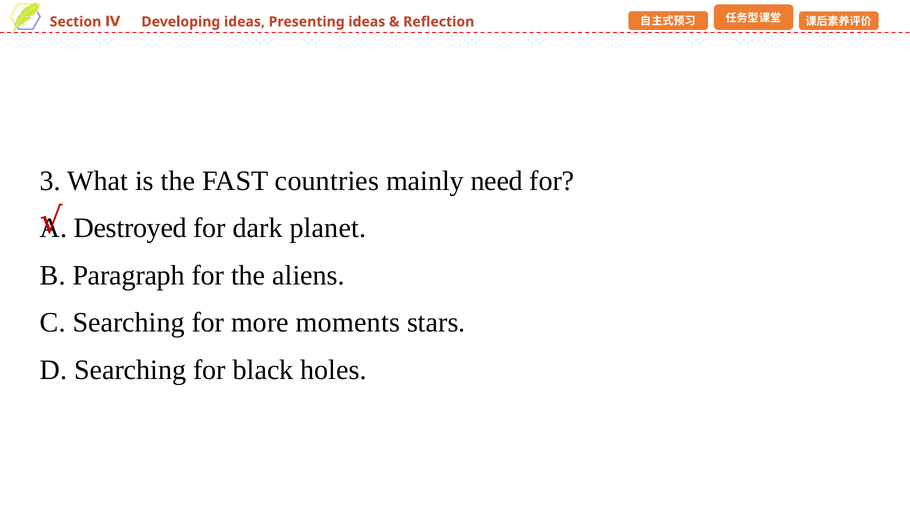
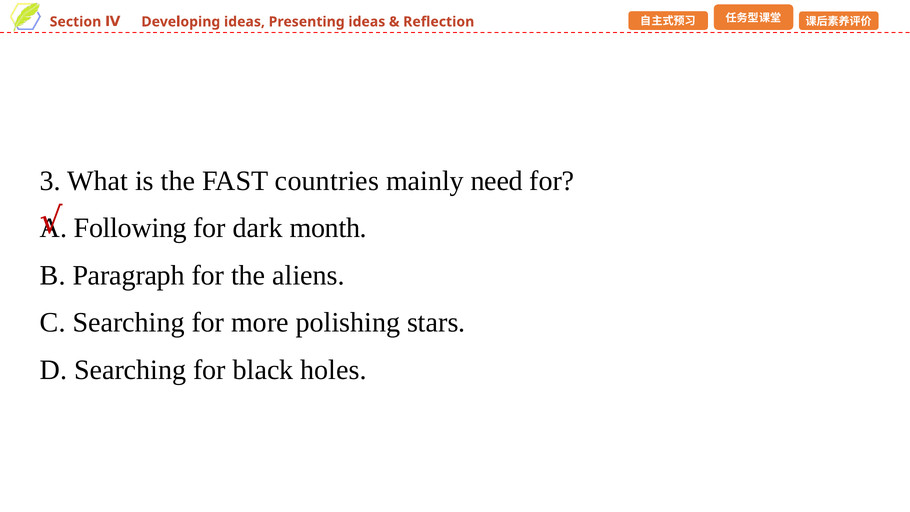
Destroyed: Destroyed -> Following
planet: planet -> month
moments: moments -> polishing
